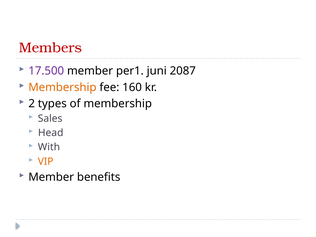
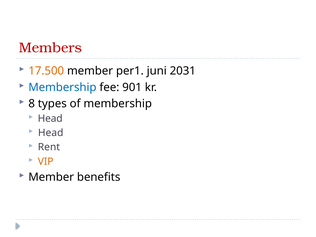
17.500 colour: purple -> orange
2087: 2087 -> 2031
Membership at (62, 87) colour: orange -> blue
160: 160 -> 901
2: 2 -> 8
Sales at (50, 119): Sales -> Head
With: With -> Rent
